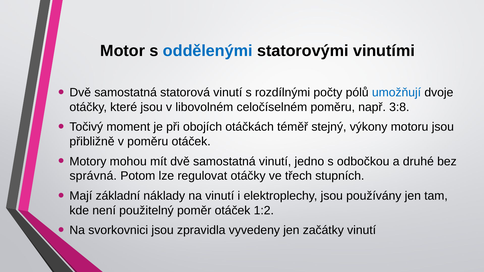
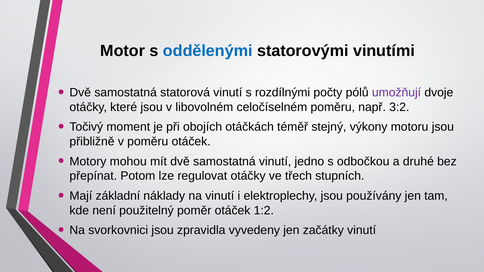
umožňují colour: blue -> purple
3:8: 3:8 -> 3:2
správná: správná -> přepínat
